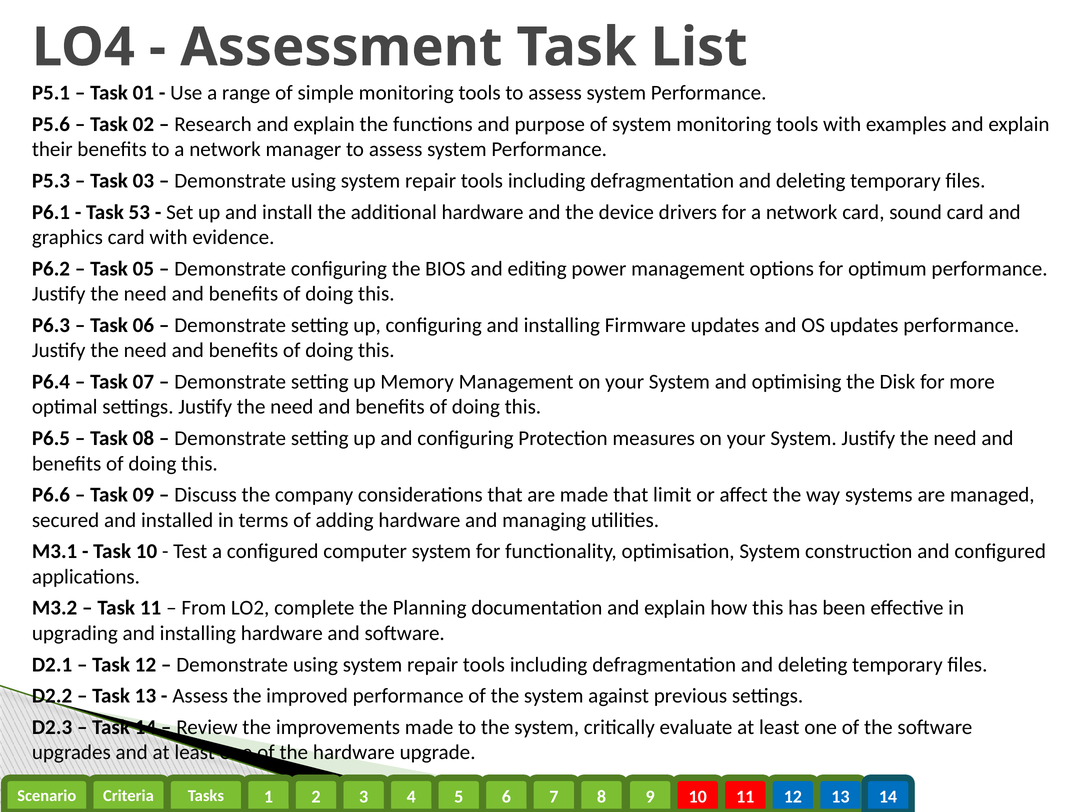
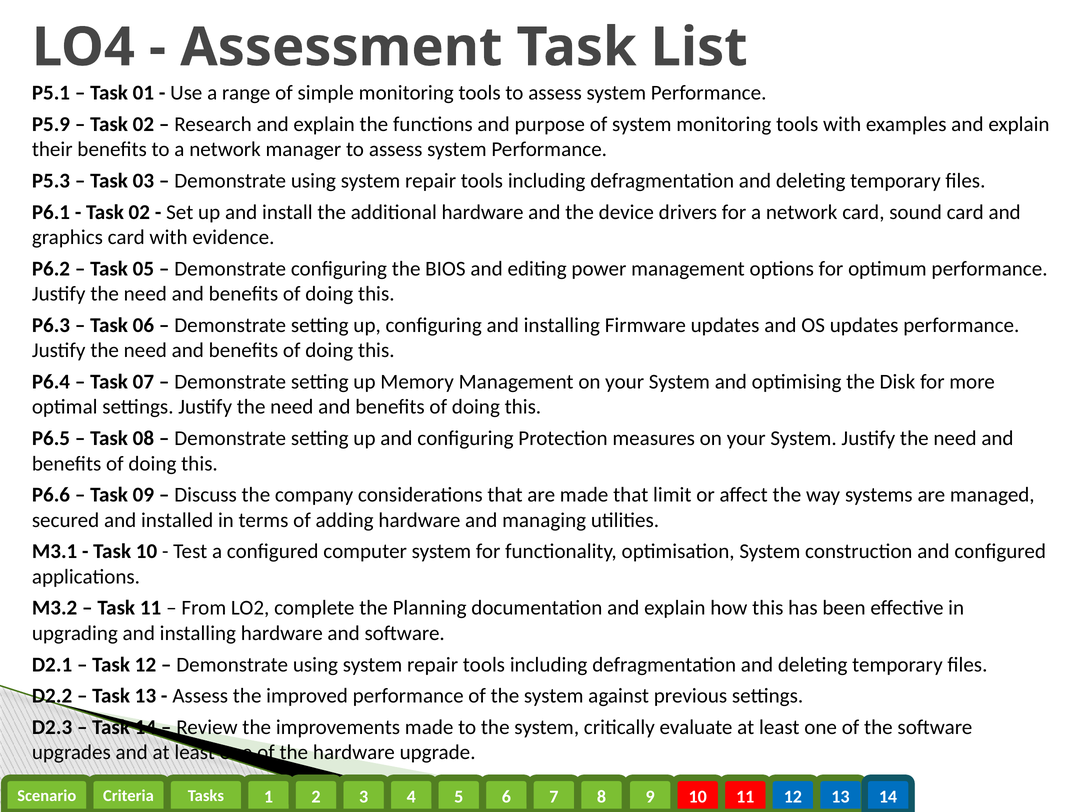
P5.6: P5.6 -> P5.9
53 at (139, 212): 53 -> 02
